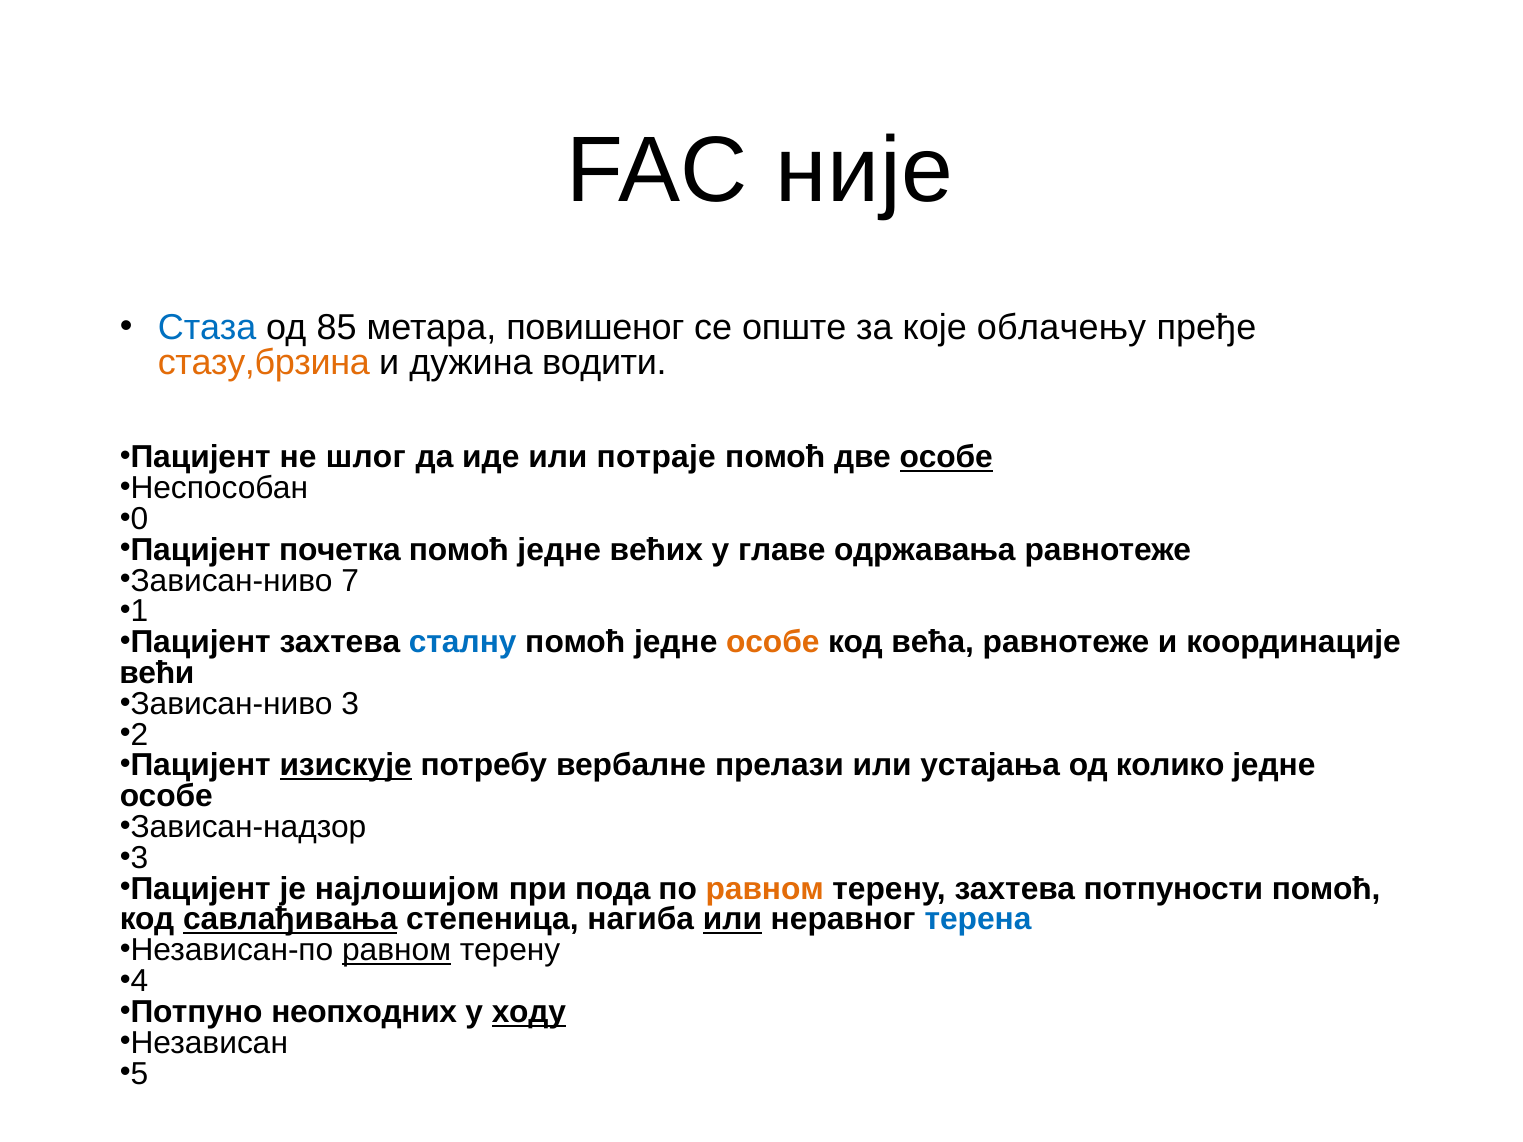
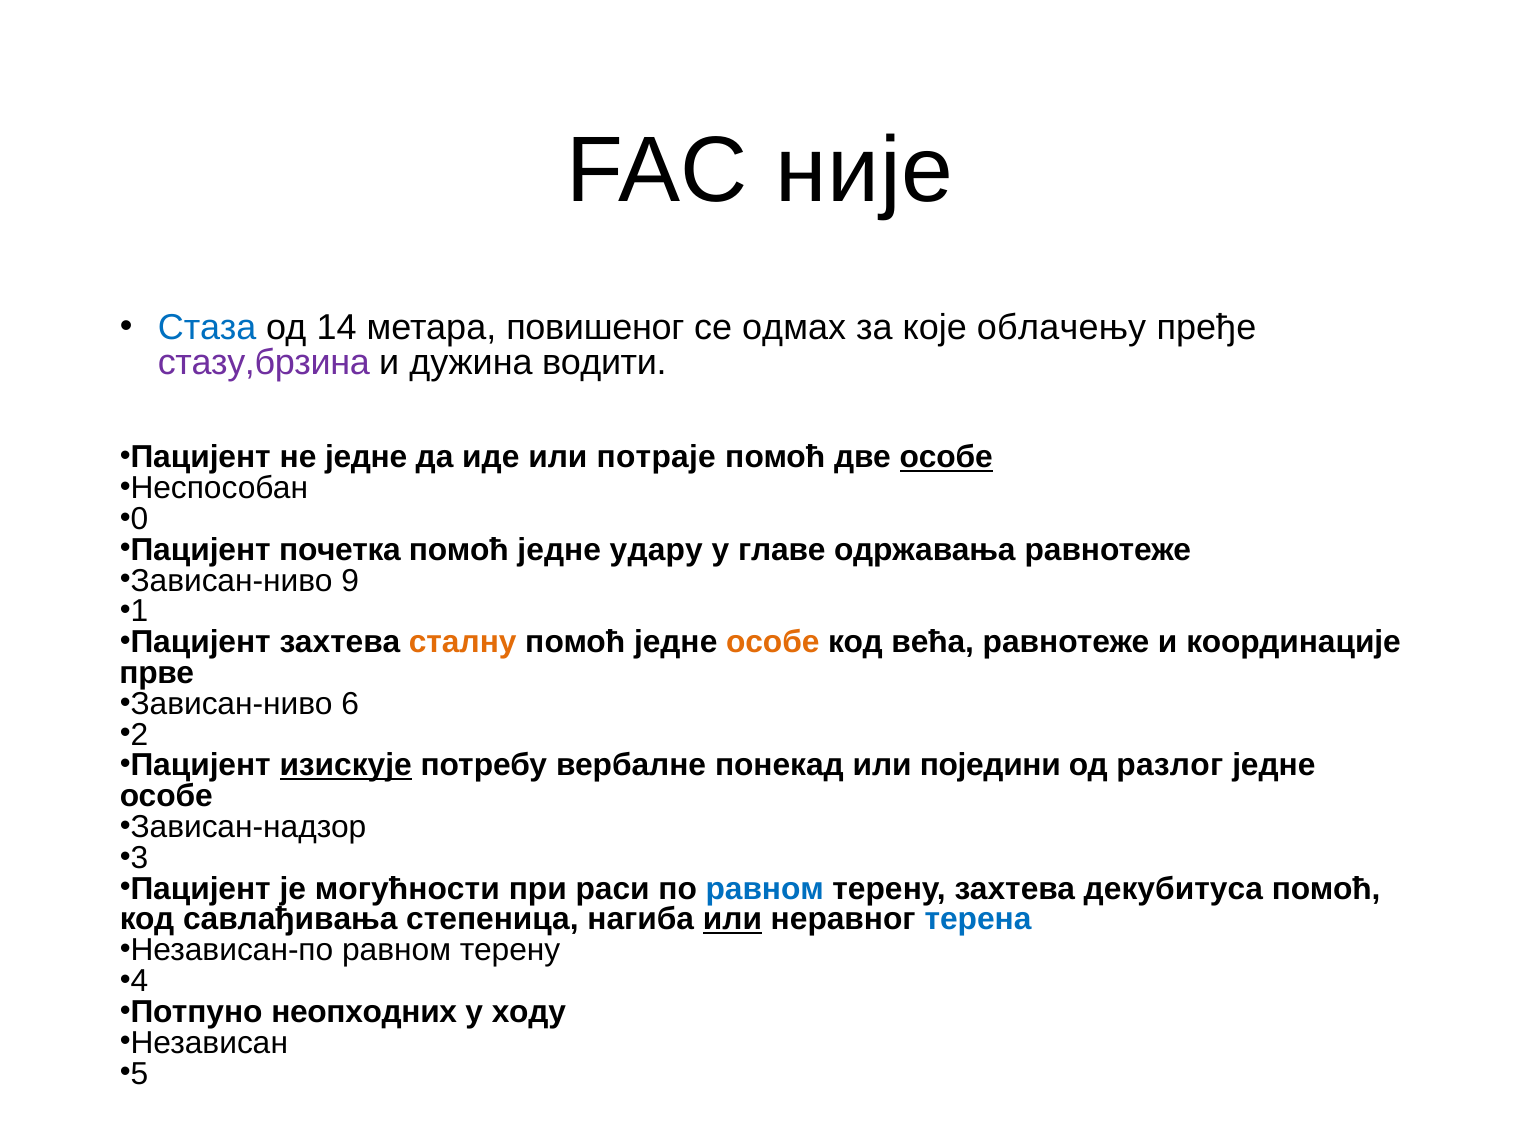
85: 85 -> 14
опште: опште -> одмах
стазу,брзина colour: orange -> purple
не шлог: шлог -> једне
већих: већих -> удару
7: 7 -> 9
сталну colour: blue -> orange
већи: већи -> прве
3: 3 -> 6
прелази: прелази -> понекад
устајања: устајања -> поједини
колико: колико -> разлог
најлошијом: најлошијом -> могућности
пода: пода -> раси
равном at (765, 889) colour: orange -> blue
потпуности: потпуности -> декубитуса
савлађивања underline: present -> none
равном at (397, 951) underline: present -> none
ходу underline: present -> none
